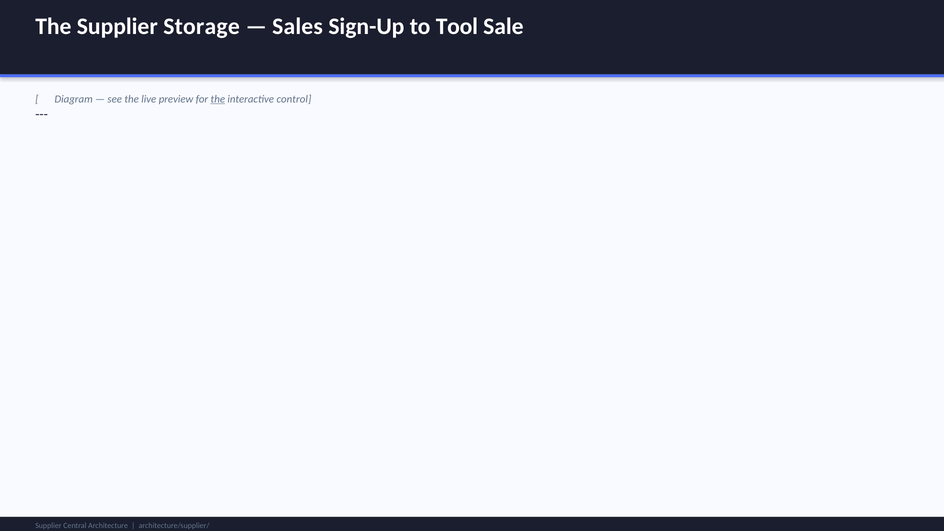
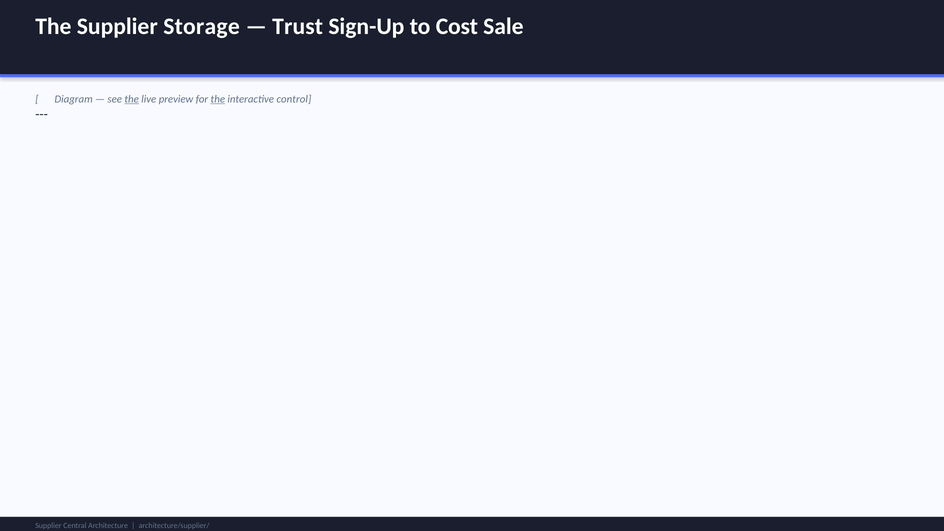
Sales: Sales -> Trust
Tool: Tool -> Cost
the at (132, 99) underline: none -> present
